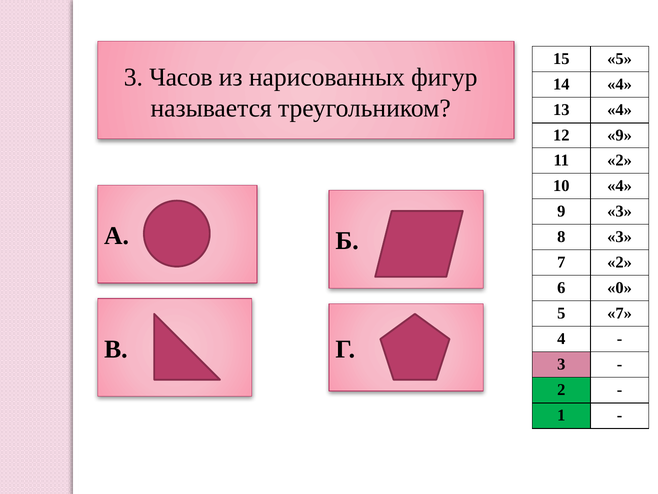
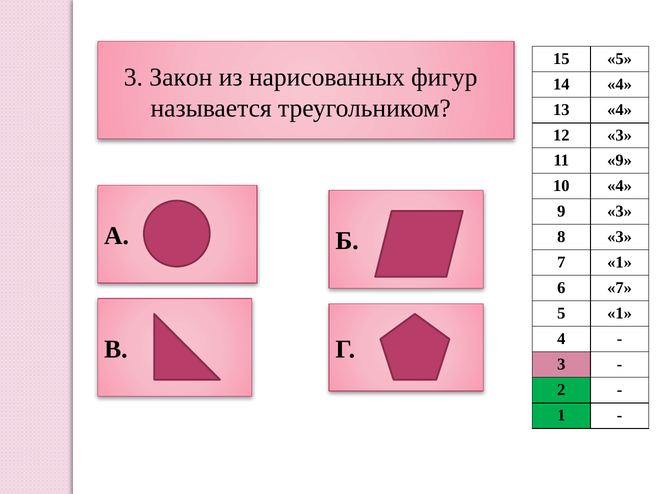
Часов: Часов -> Закон
12 9: 9 -> 3
11 2: 2 -> 9
7 2: 2 -> 1
6 0: 0 -> 7
5 7: 7 -> 1
